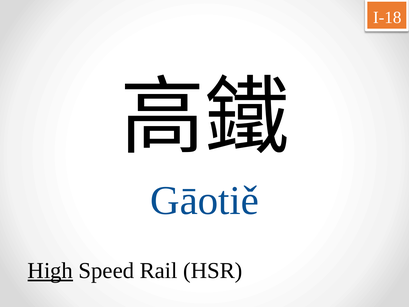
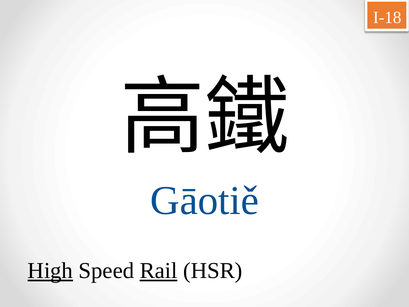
Rail underline: none -> present
